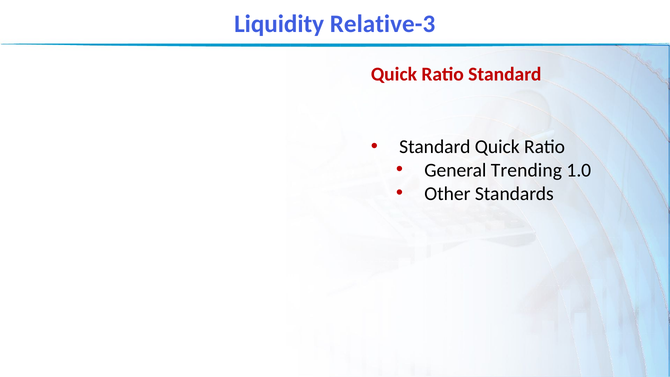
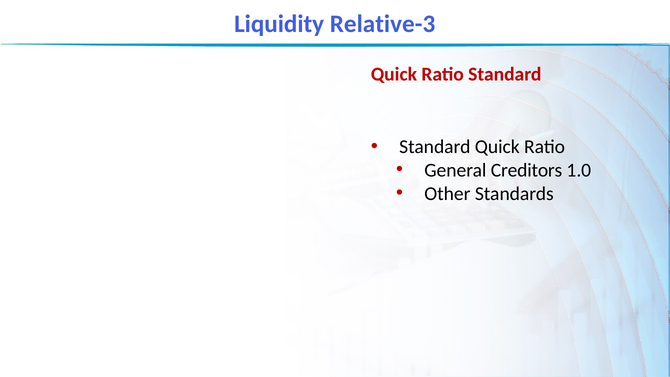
Trending: Trending -> Creditors
